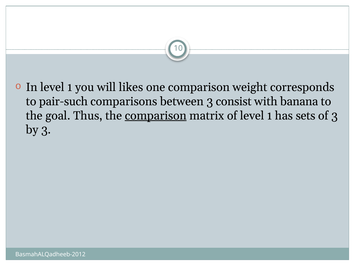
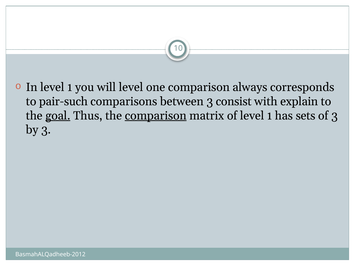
will likes: likes -> level
weight: weight -> always
banana: banana -> explain
goal underline: none -> present
